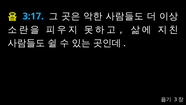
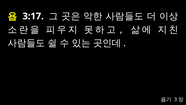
3:17 colour: light blue -> white
